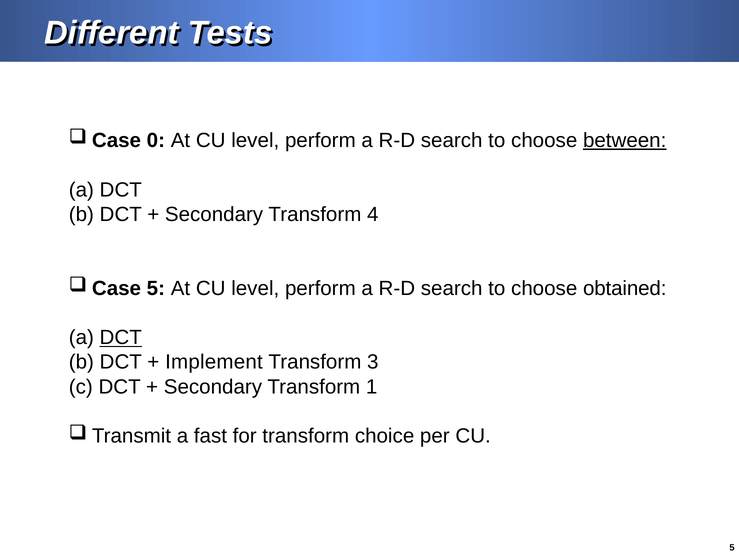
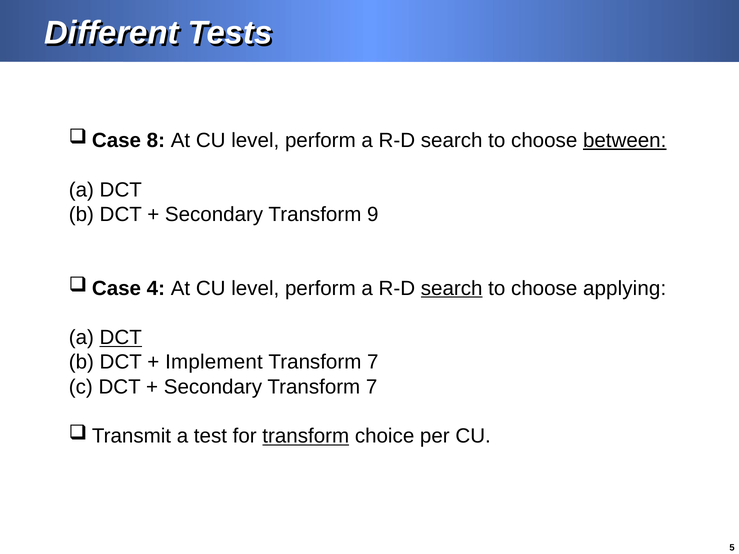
0: 0 -> 8
4: 4 -> 9
5 at (156, 288): 5 -> 4
search at (452, 288) underline: none -> present
obtained: obtained -> applying
3 at (373, 362): 3 -> 7
Secondary Transform 1: 1 -> 7
fast: fast -> test
transform at (306, 436) underline: none -> present
